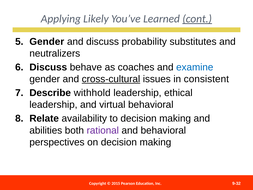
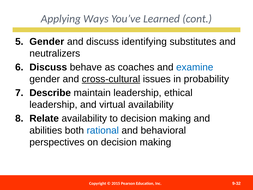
Likely: Likely -> Ways
cont underline: present -> none
probability: probability -> identifying
consistent: consistent -> probability
withhold: withhold -> maintain
virtual behavioral: behavioral -> availability
rational colour: purple -> blue
